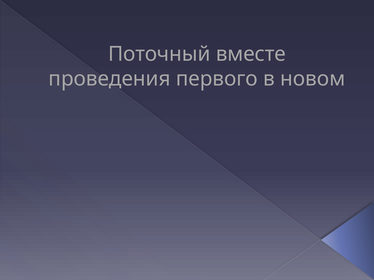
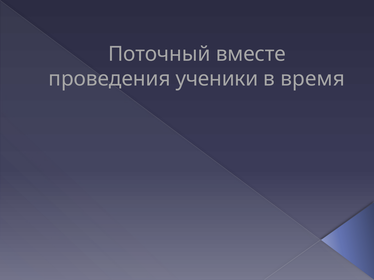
первого: первого -> ученики
новом: новом -> время
